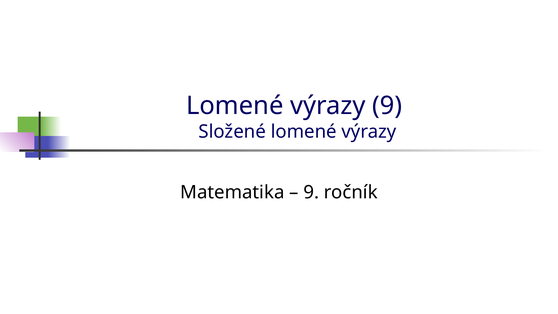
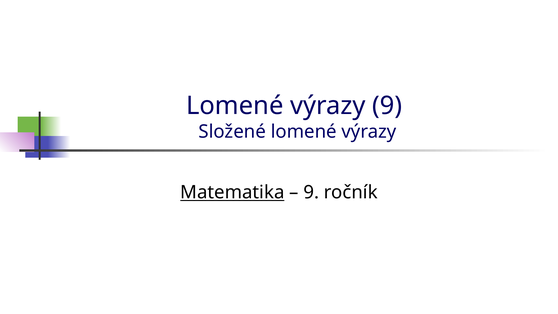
Matematika underline: none -> present
